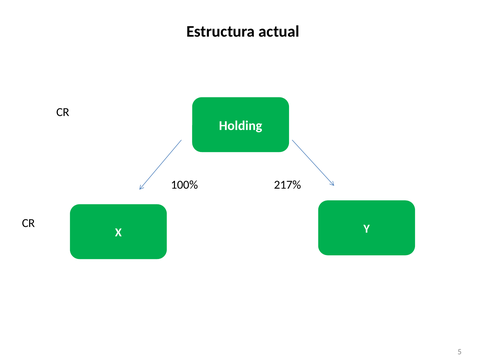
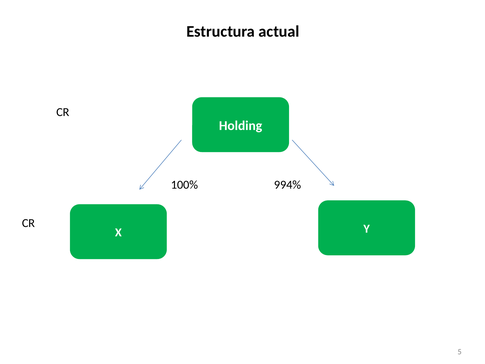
217%: 217% -> 994%
